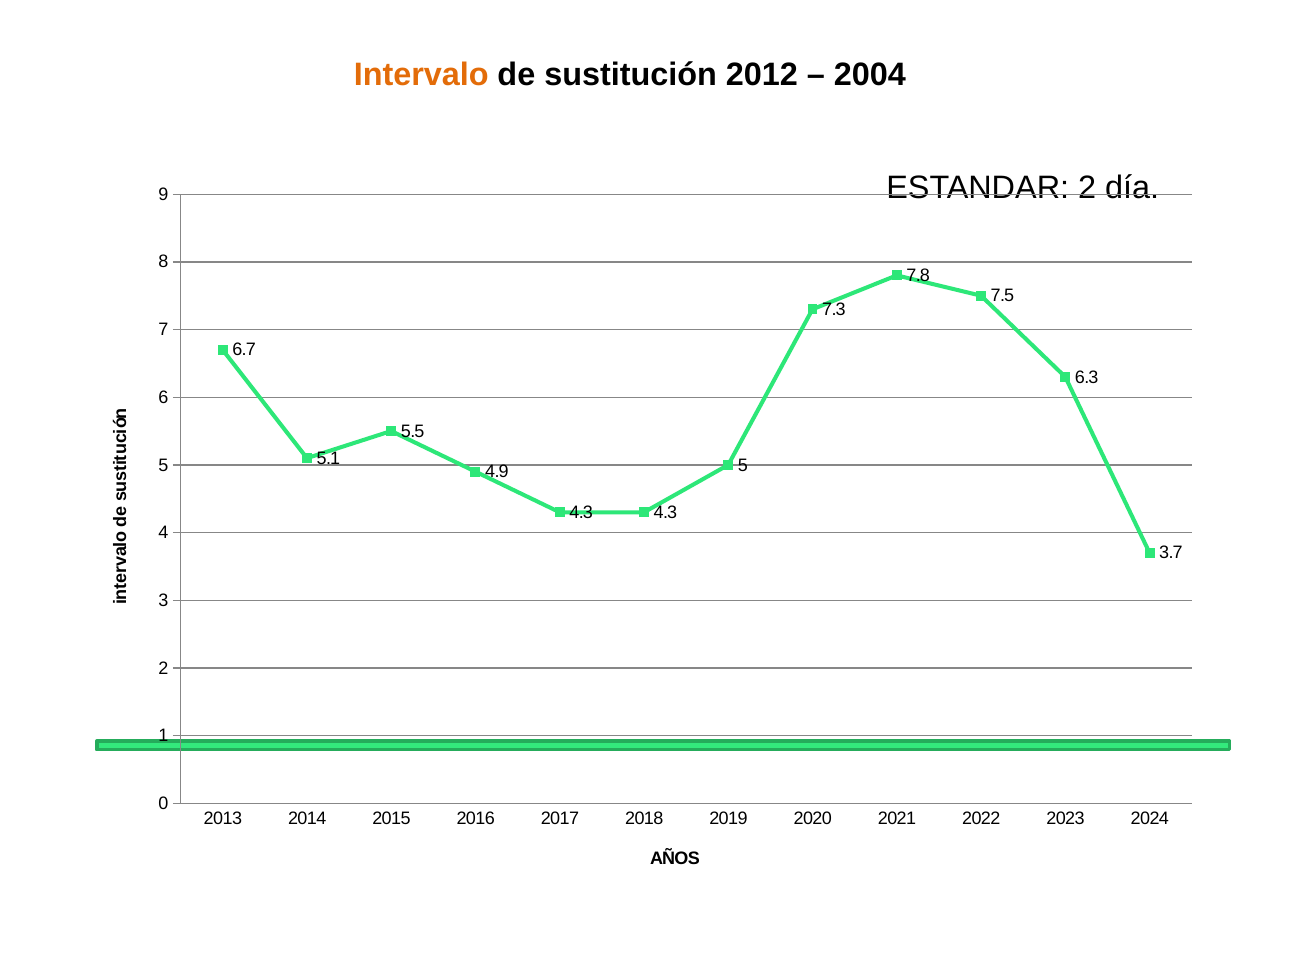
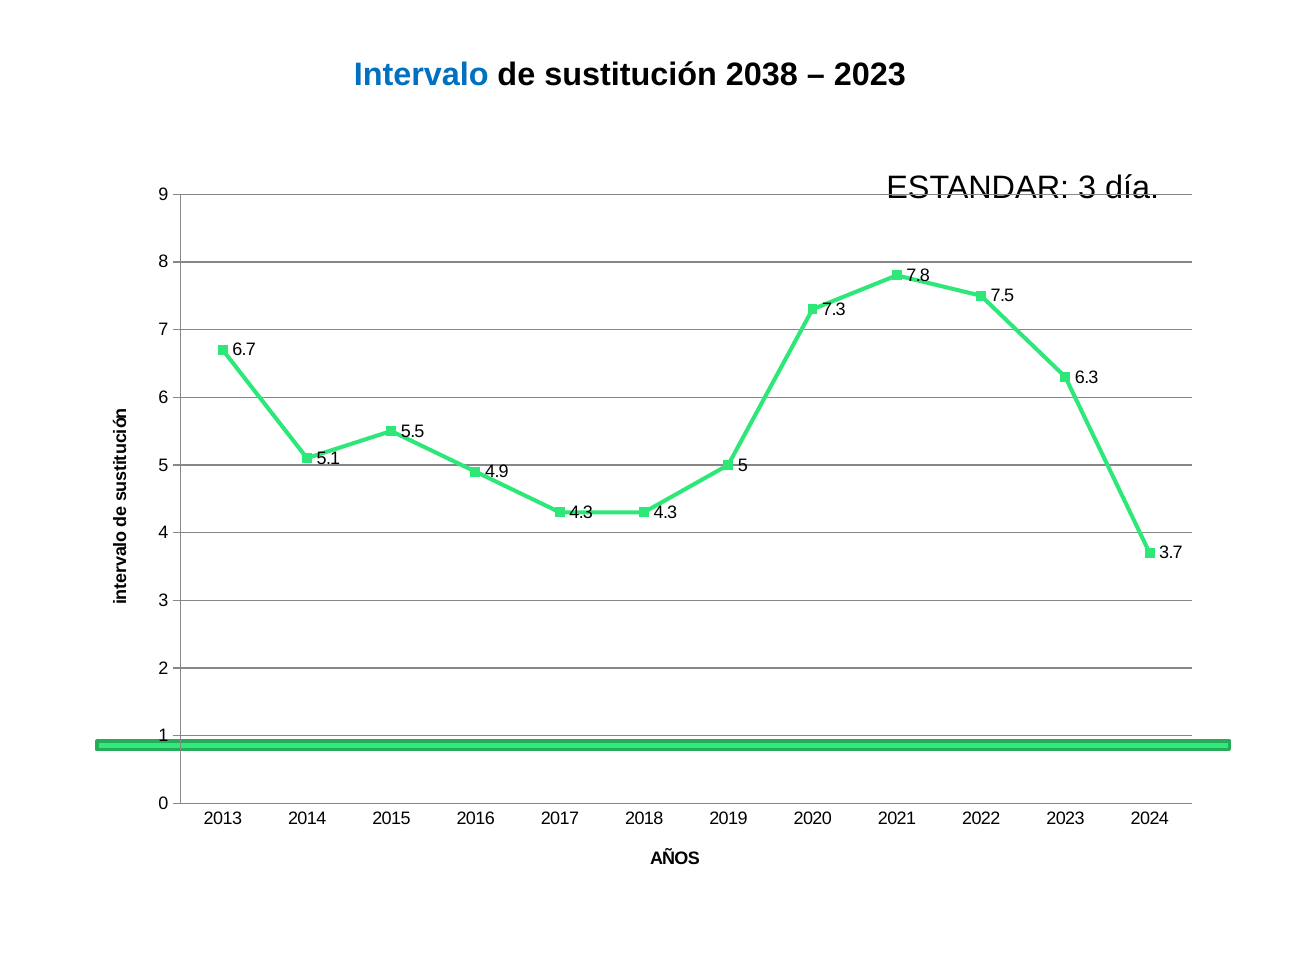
Intervalo colour: orange -> blue
2012: 2012 -> 2038
2004 at (870, 75): 2004 -> 2023
ESTANDAR 2: 2 -> 3
